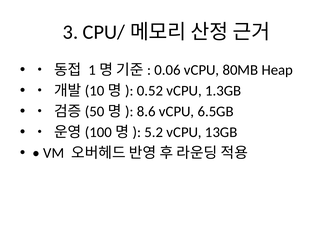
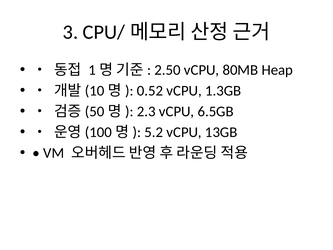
0.06: 0.06 -> 2.50
8.6: 8.6 -> 2.3
